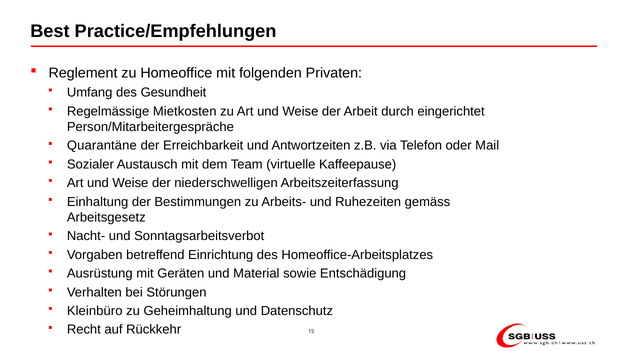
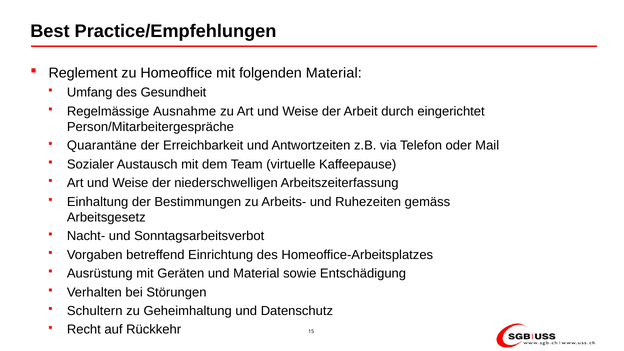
folgenden Privaten: Privaten -> Material
Mietkosten: Mietkosten -> Ausnahme
Kleinbüro: Kleinbüro -> Schultern
